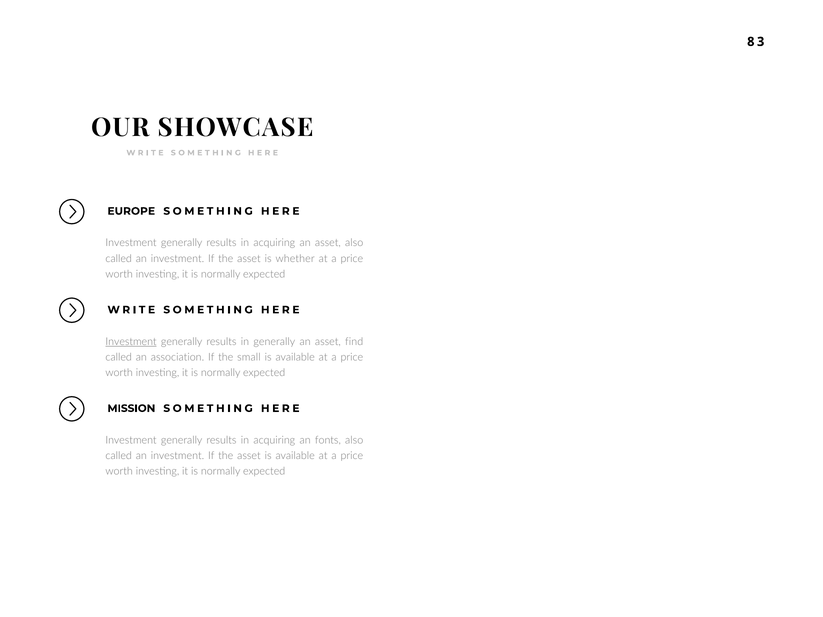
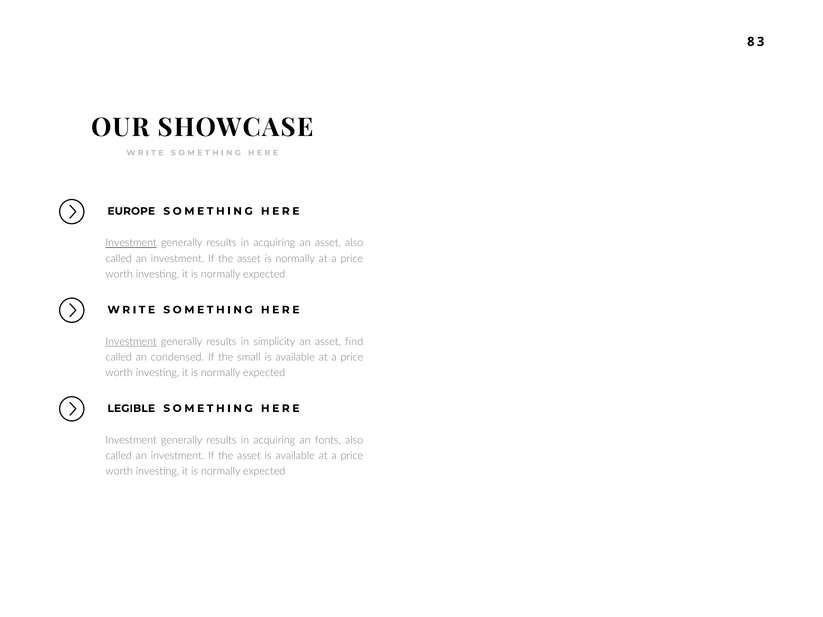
Investment at (131, 243) underline: none -> present
asset is whether: whether -> normally
in generally: generally -> simplicity
association: association -> condensed
MISSION: MISSION -> LEGIBLE
